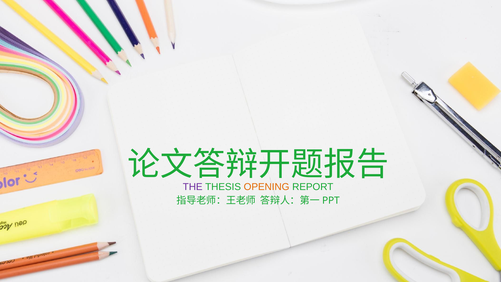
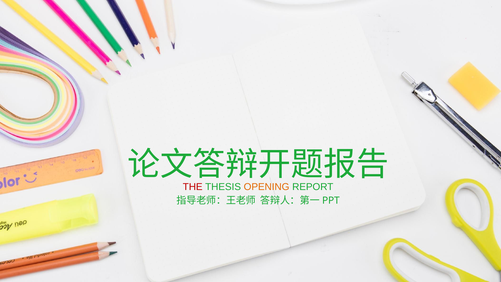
THE colour: purple -> red
